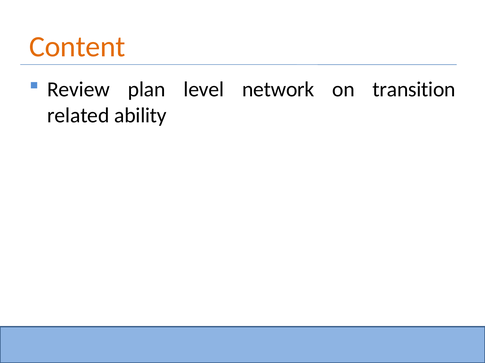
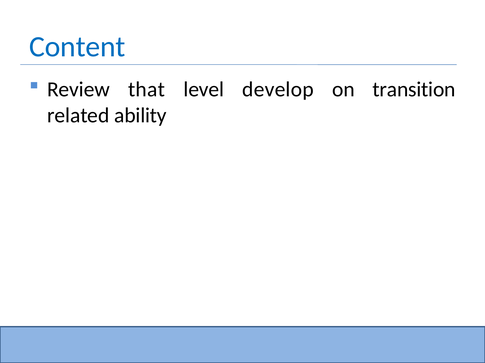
Content colour: orange -> blue
plan: plan -> that
network: network -> develop
